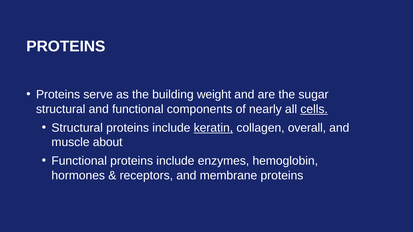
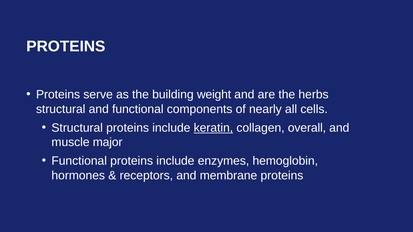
sugar: sugar -> herbs
cells underline: present -> none
about: about -> major
